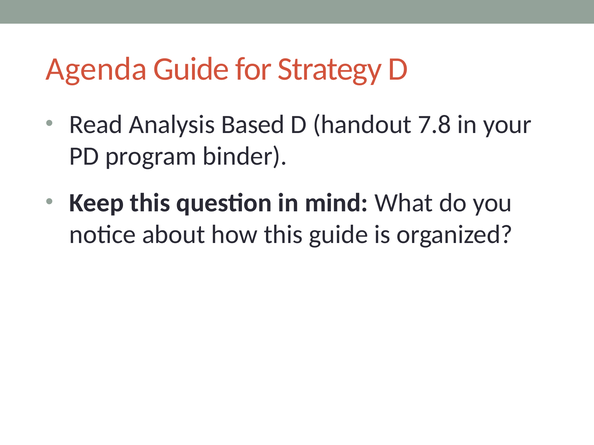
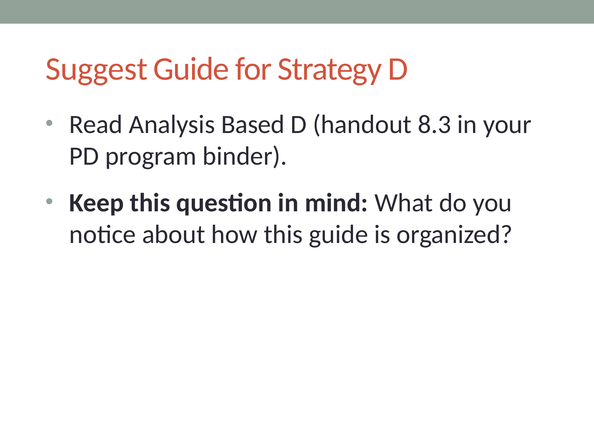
Agenda: Agenda -> Suggest
7.8: 7.8 -> 8.3
